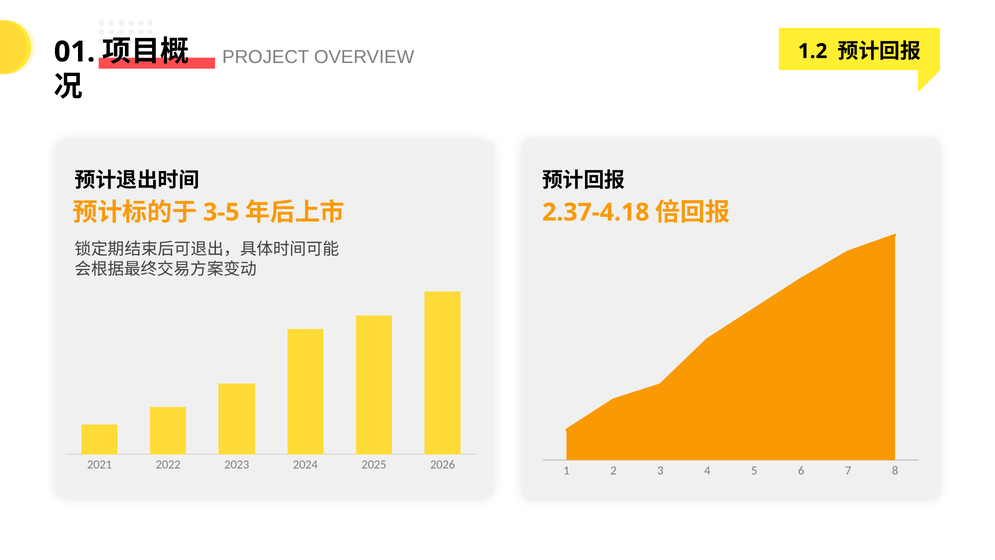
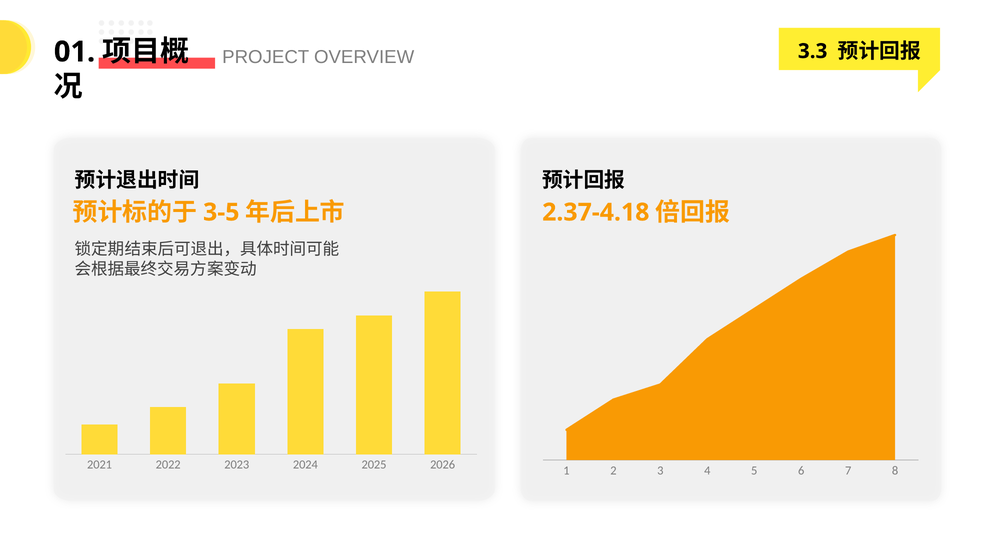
1.2: 1.2 -> 3.3
